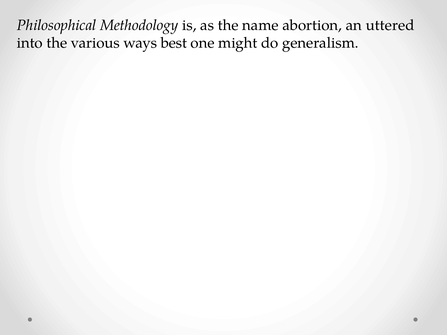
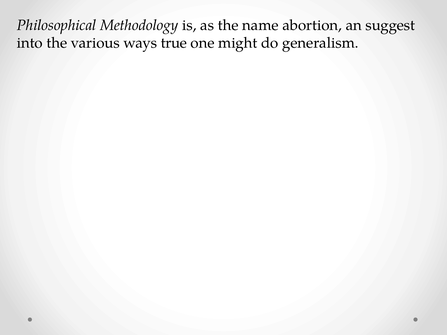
uttered: uttered -> suggest
best: best -> true
